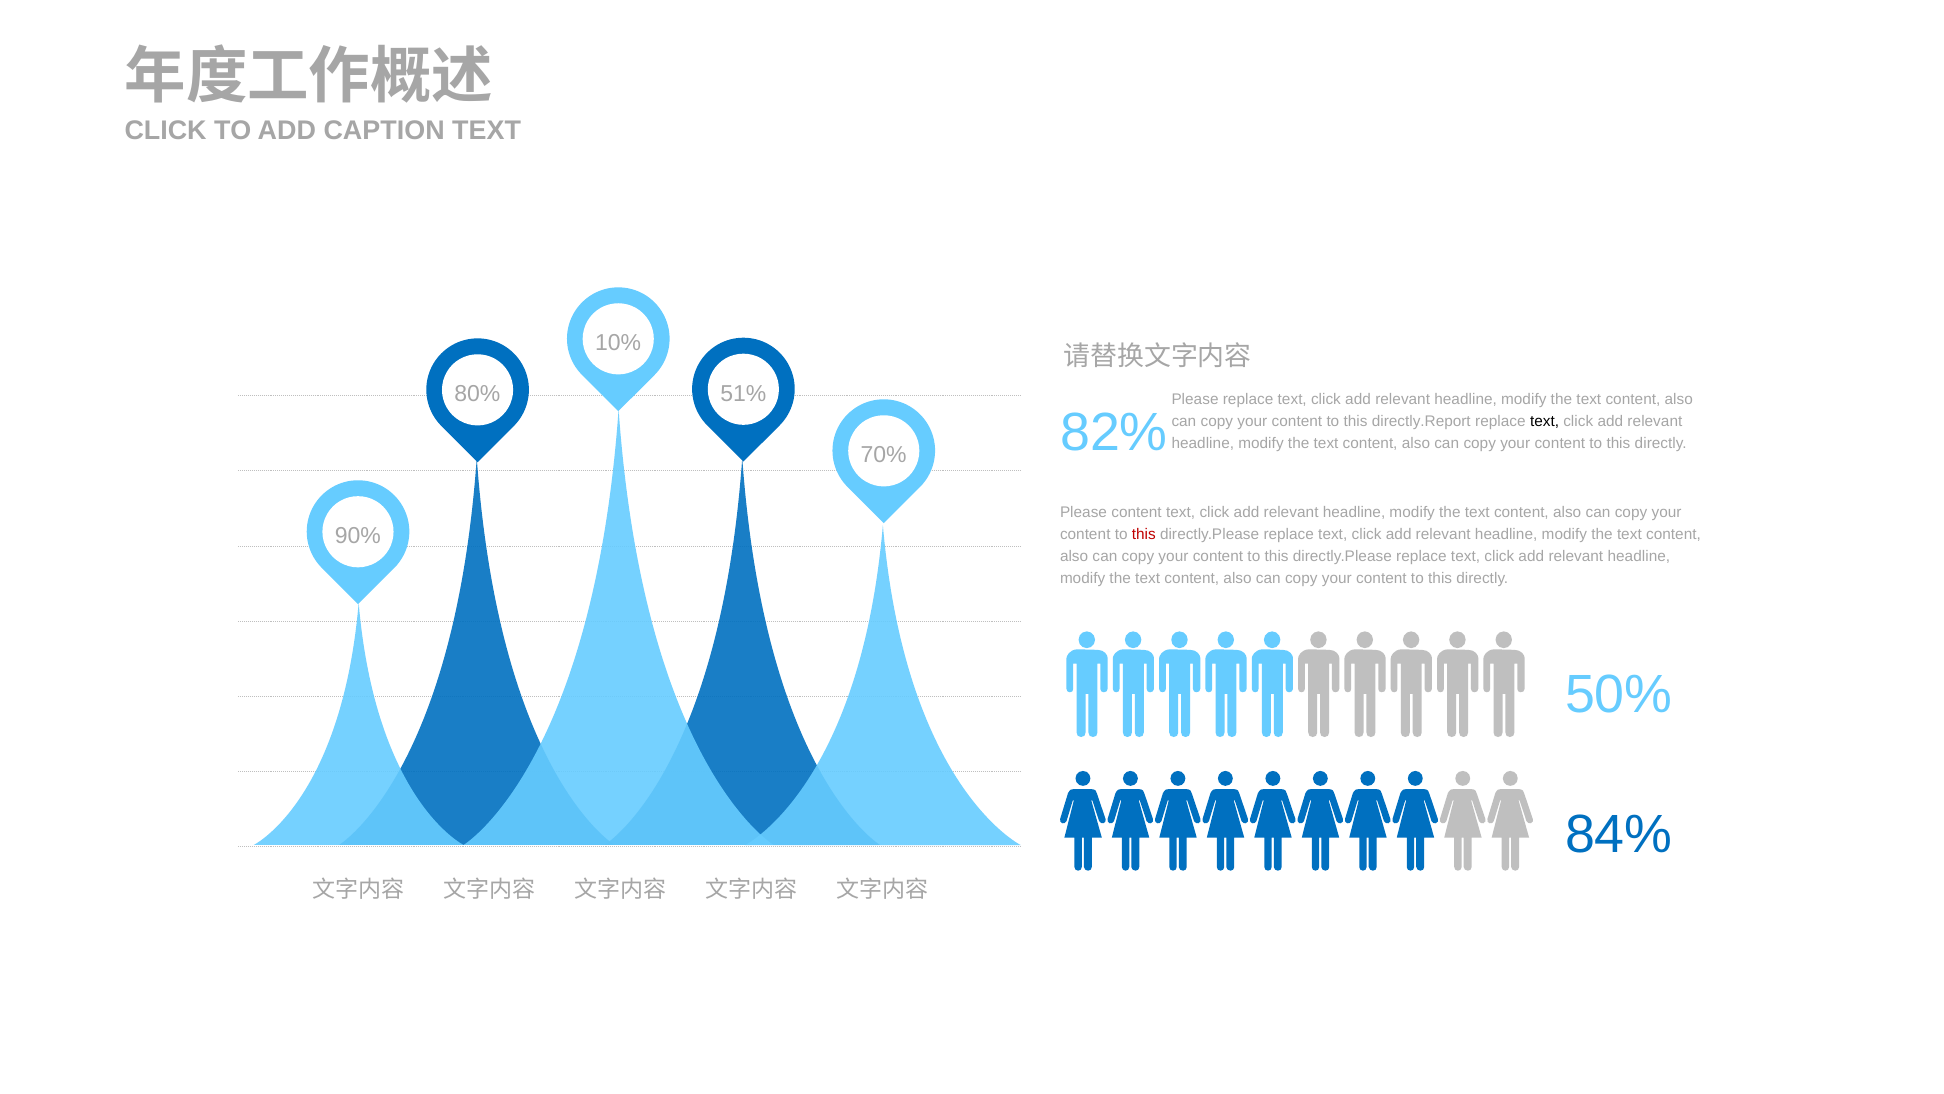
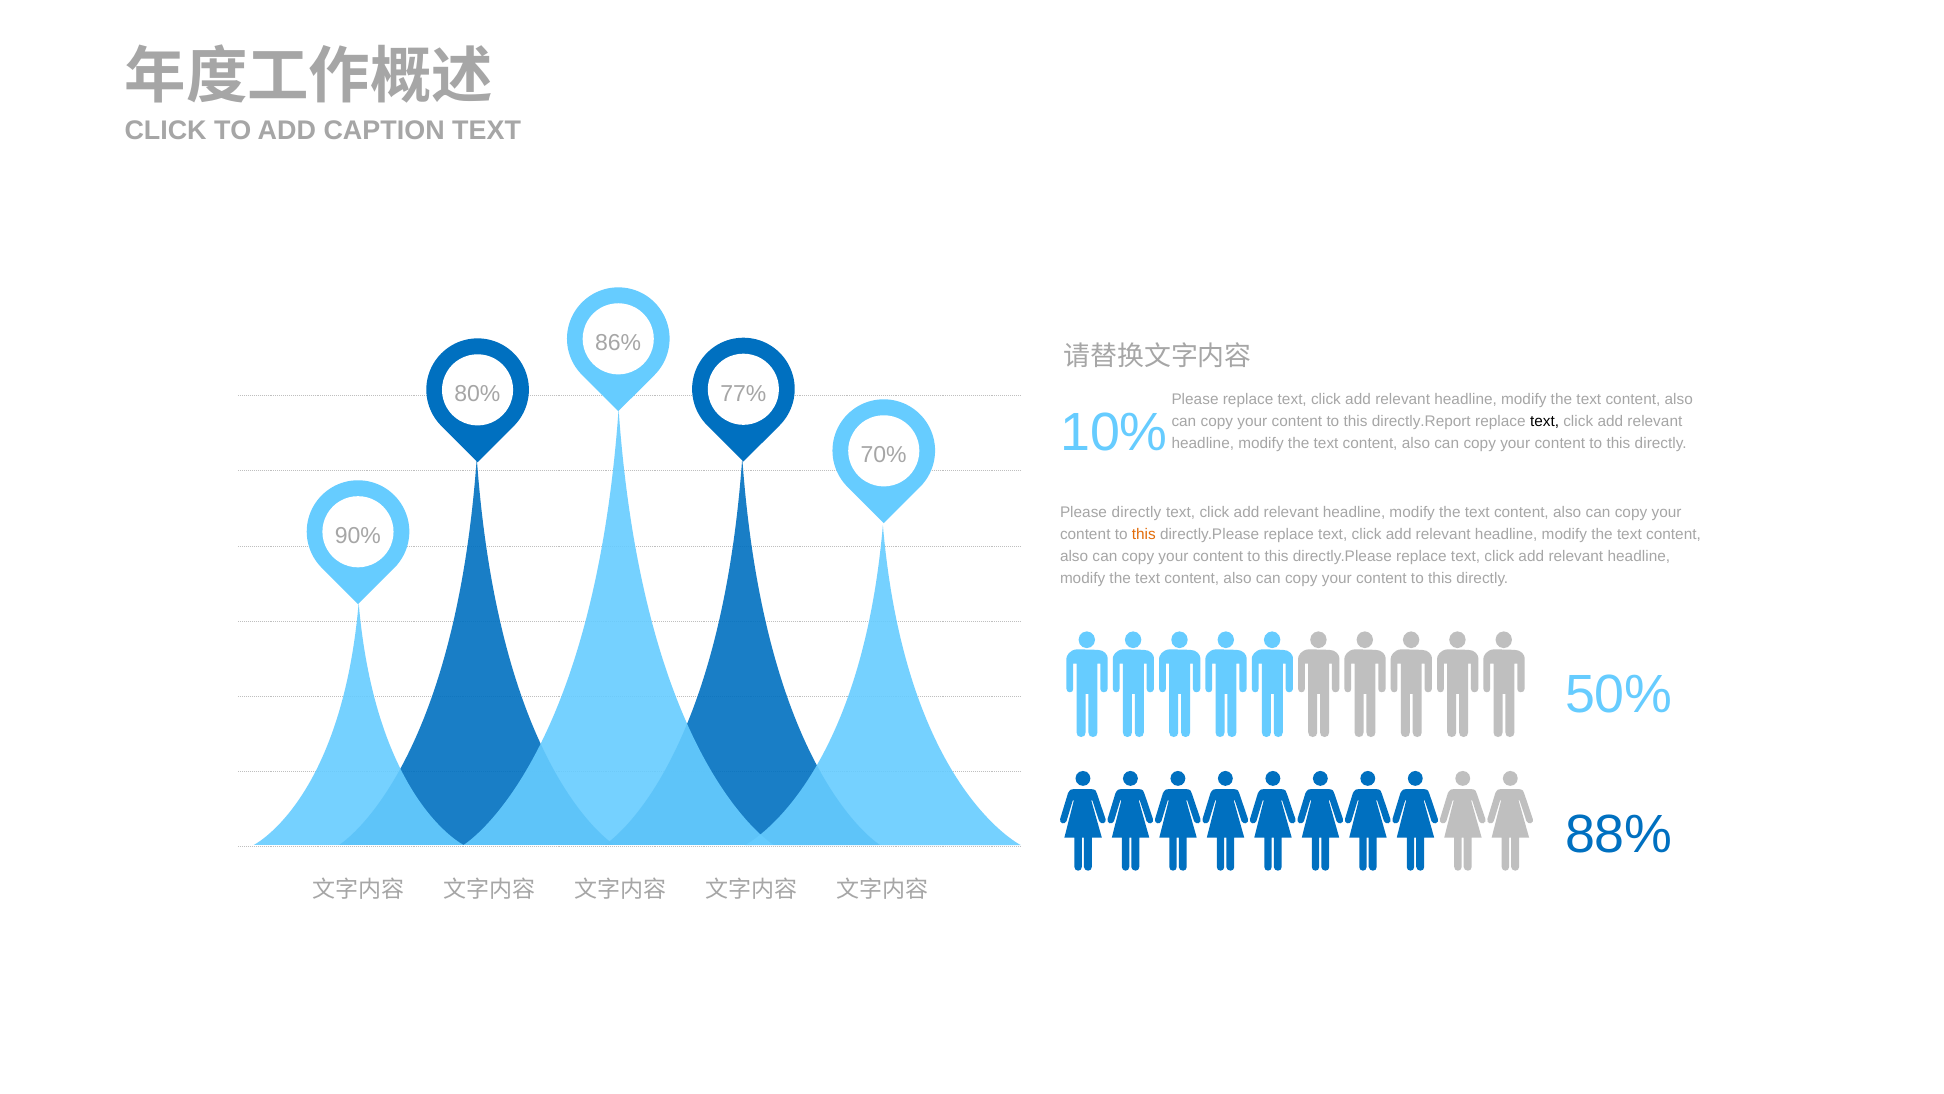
10%: 10% -> 86%
51%: 51% -> 77%
82%: 82% -> 10%
Please content: content -> directly
this at (1144, 534) colour: red -> orange
84%: 84% -> 88%
